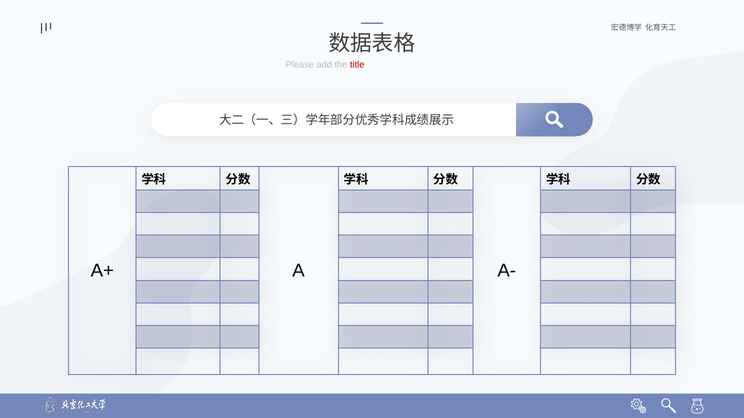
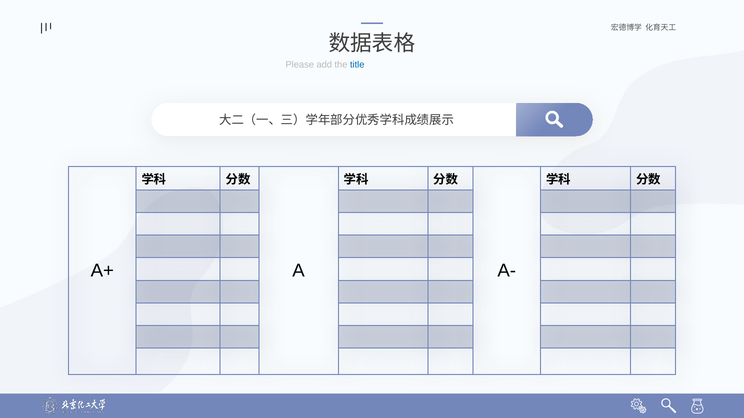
title colour: red -> blue
